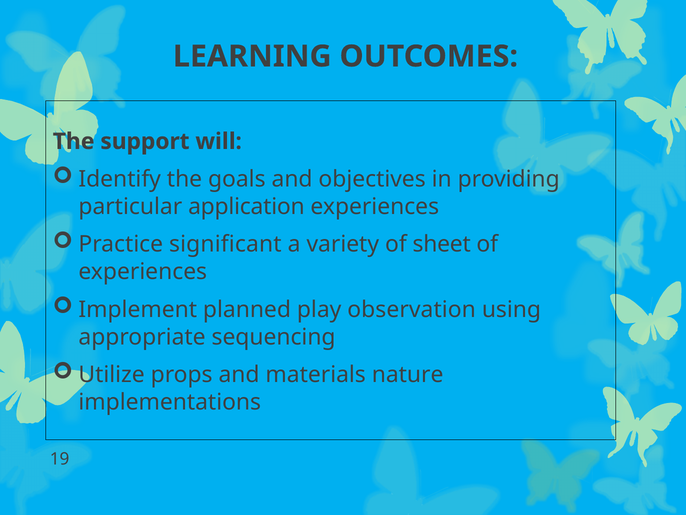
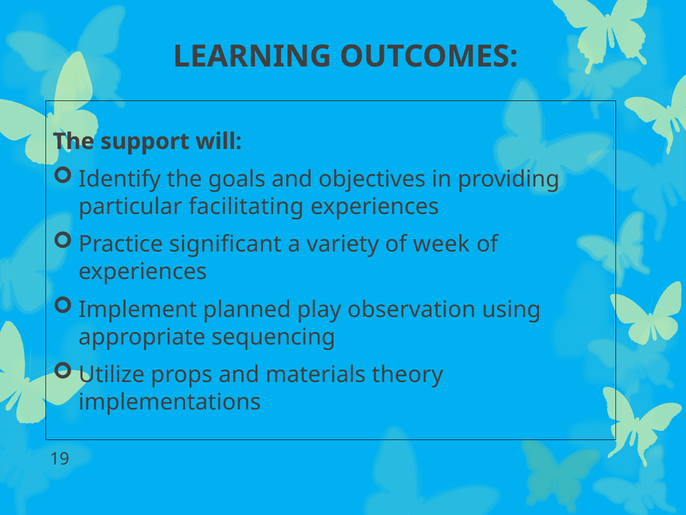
application: application -> facilitating
sheet: sheet -> week
nature: nature -> theory
